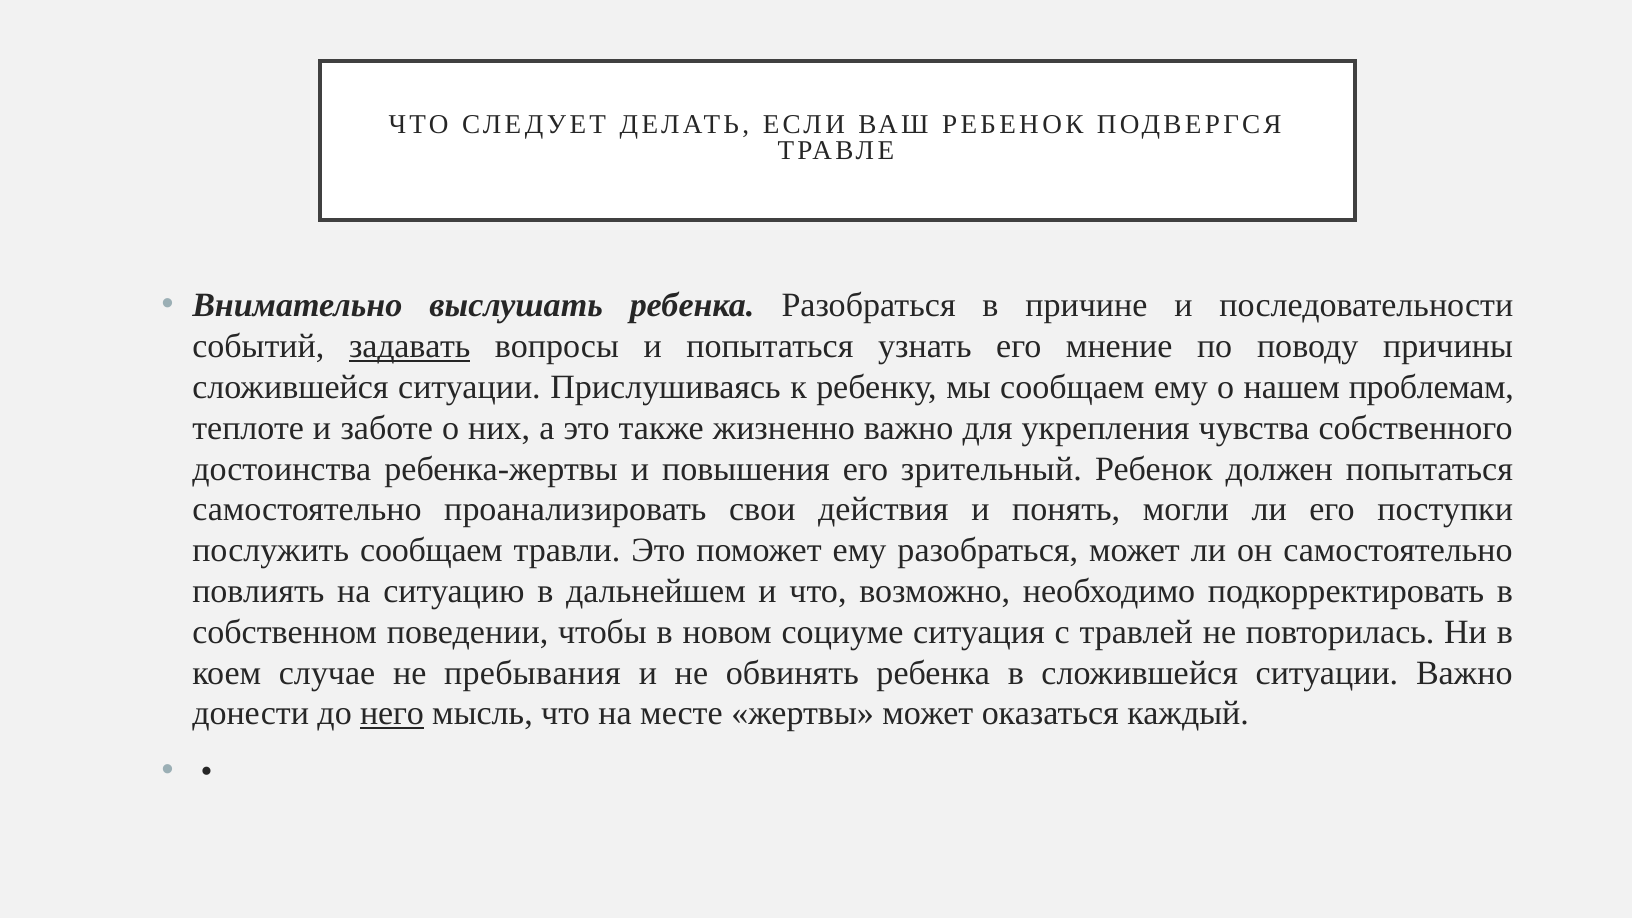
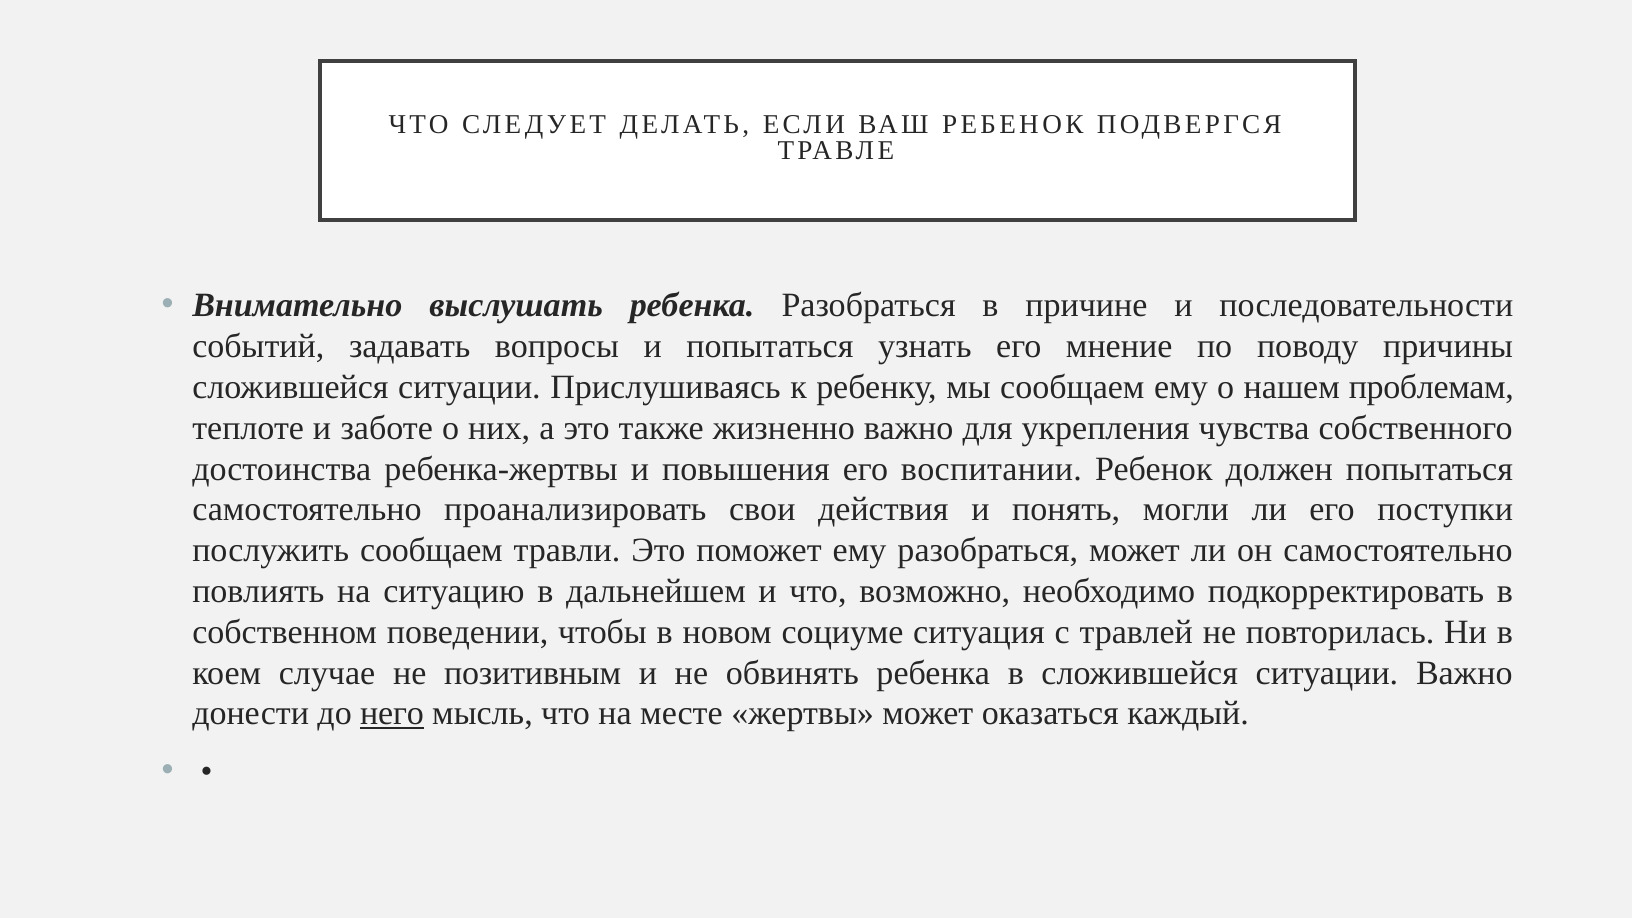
задавать underline: present -> none
зрительный: зрительный -> воспитании
пребывания: пребывания -> позитивным
